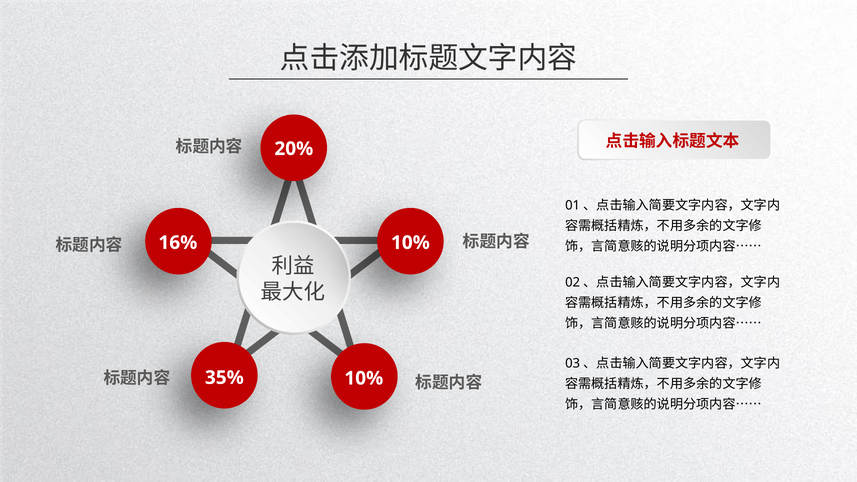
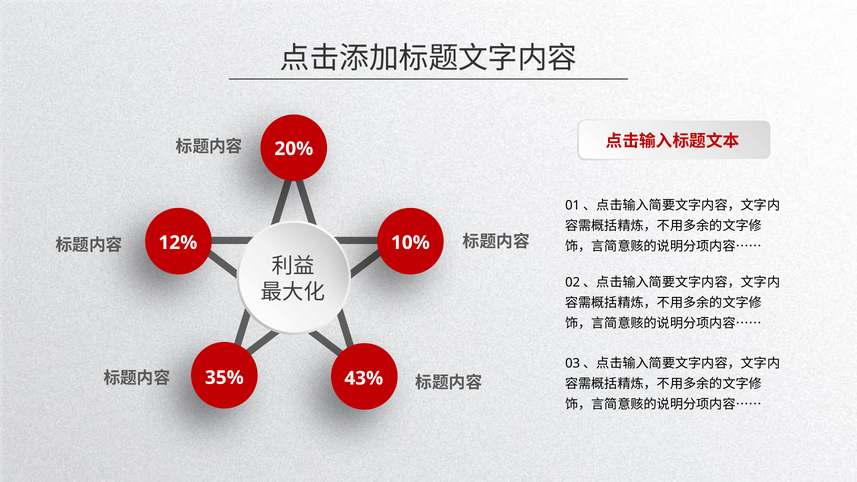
16%: 16% -> 12%
35% 10%: 10% -> 43%
